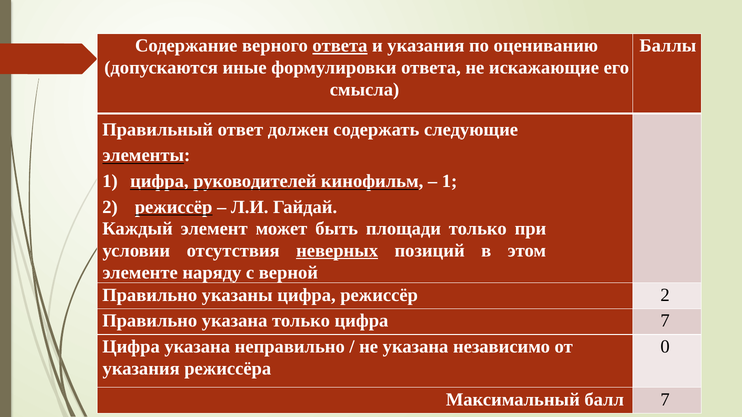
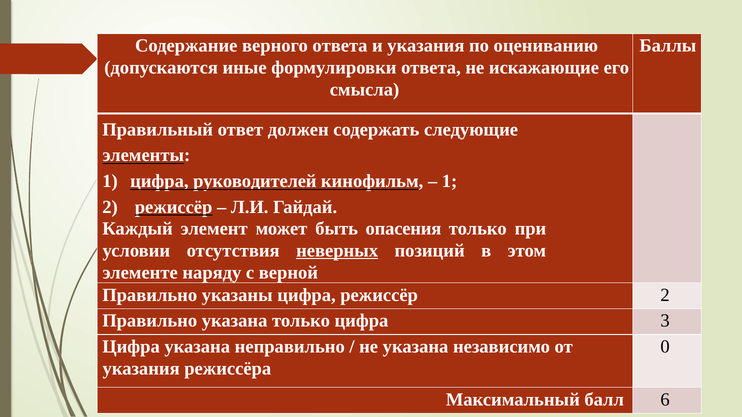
ответа at (340, 46) underline: present -> none
площади: площади -> опасения
цифра 7: 7 -> 3
балл 7: 7 -> 6
